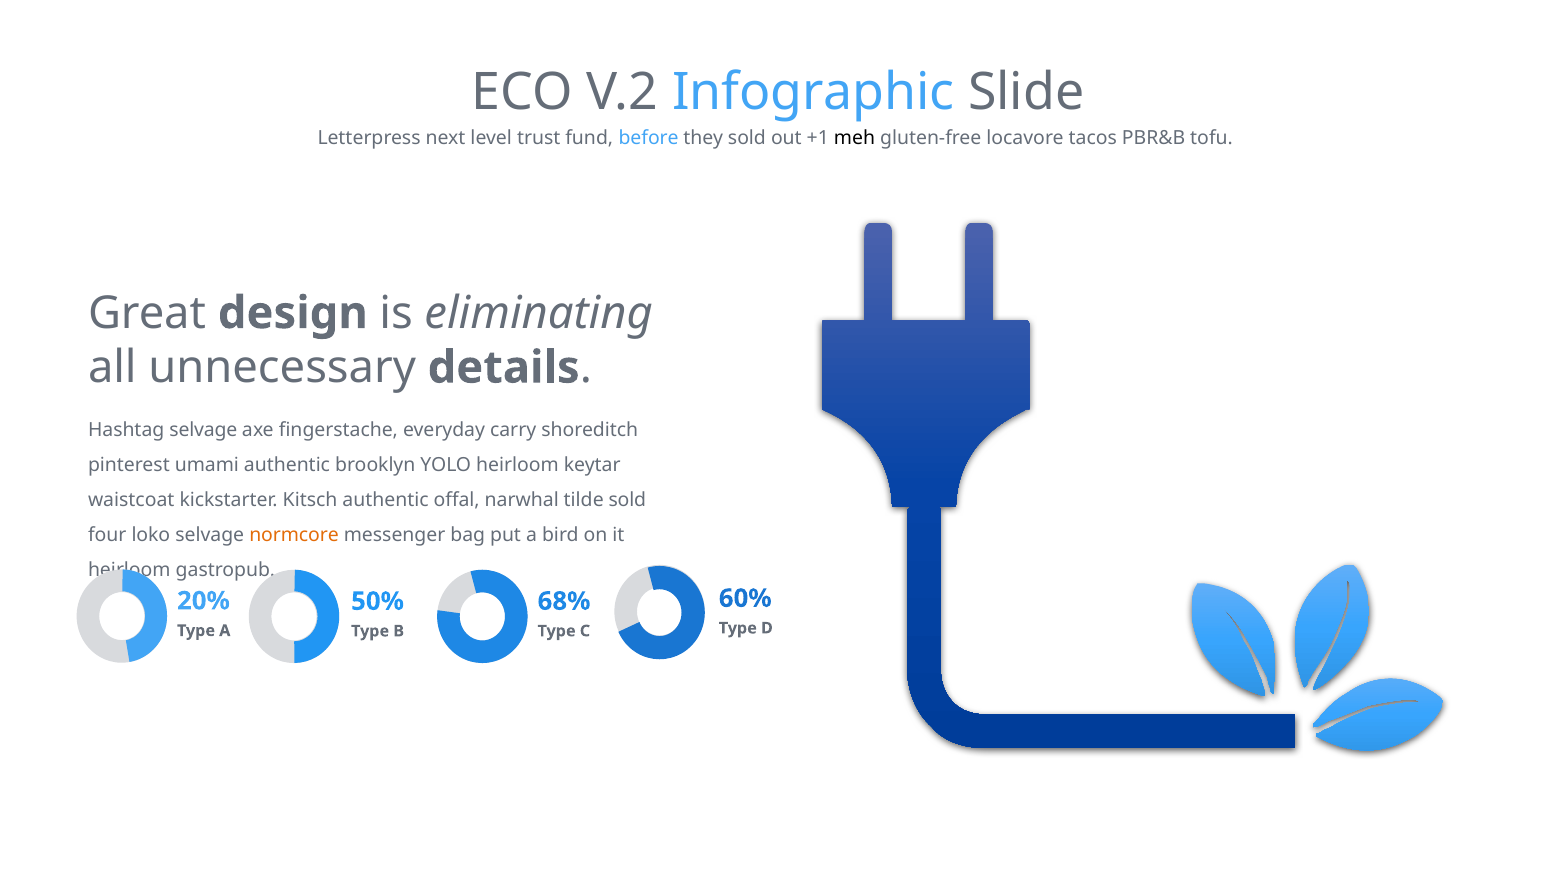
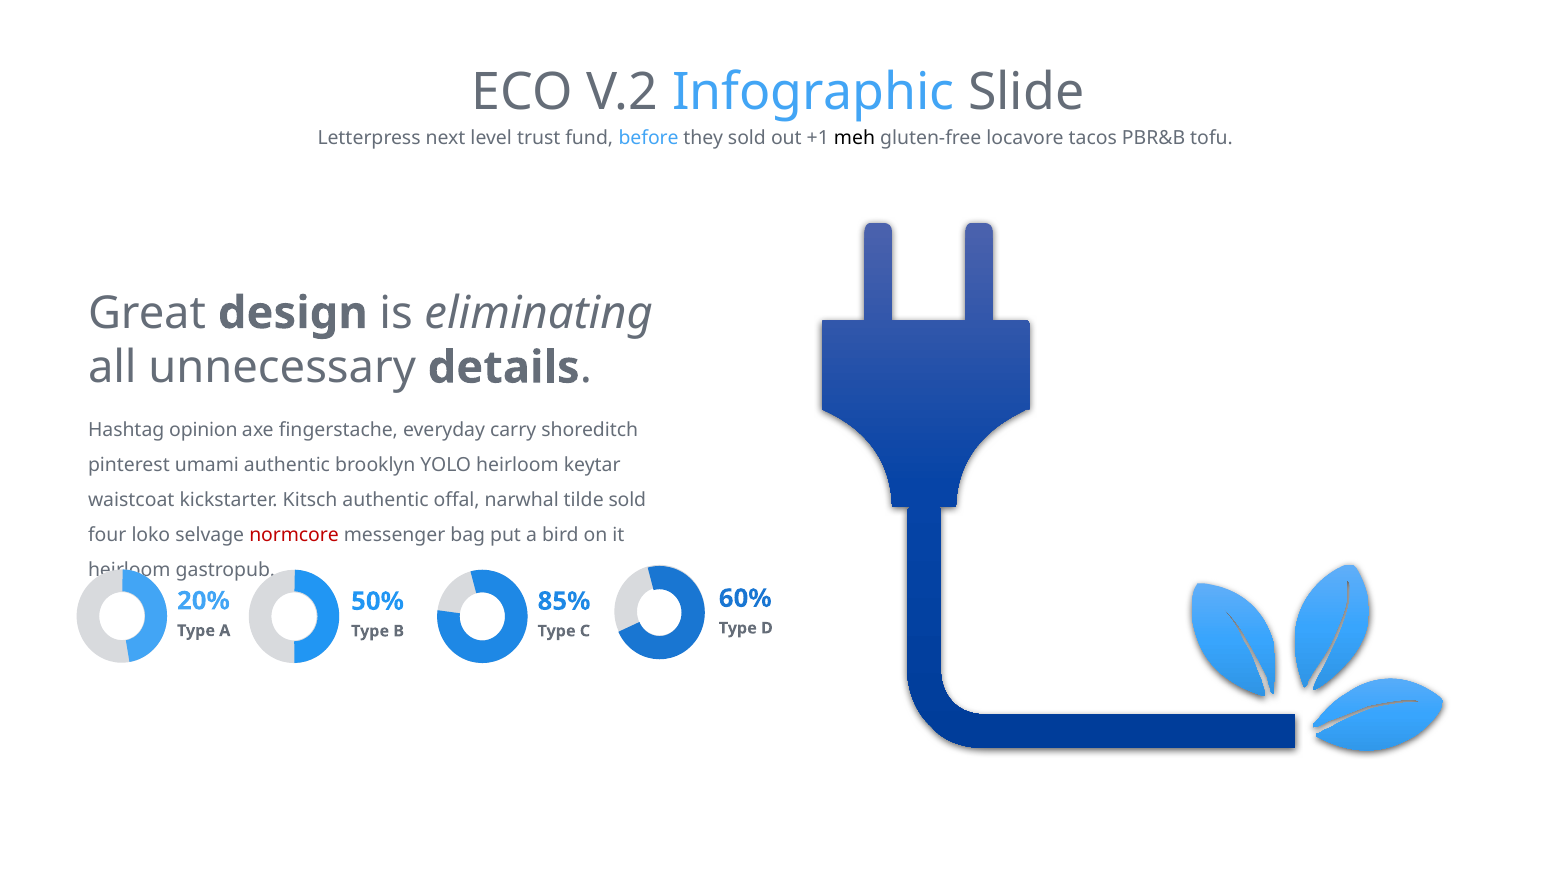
Hashtag selvage: selvage -> opinion
normcore colour: orange -> red
68%: 68% -> 85%
